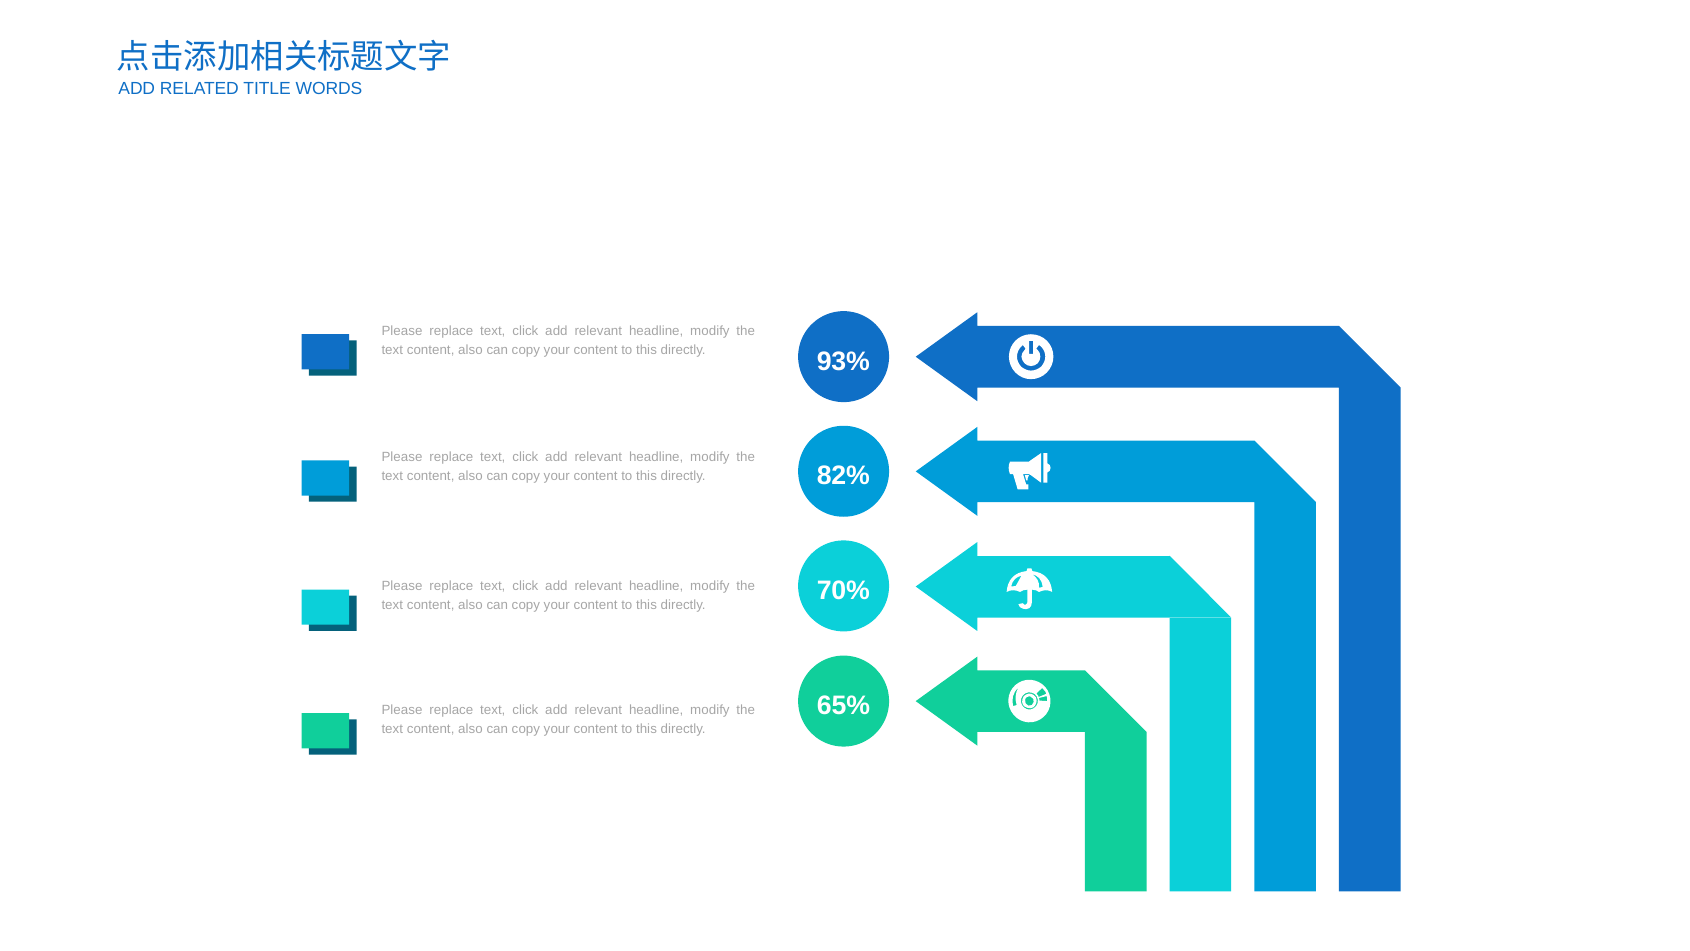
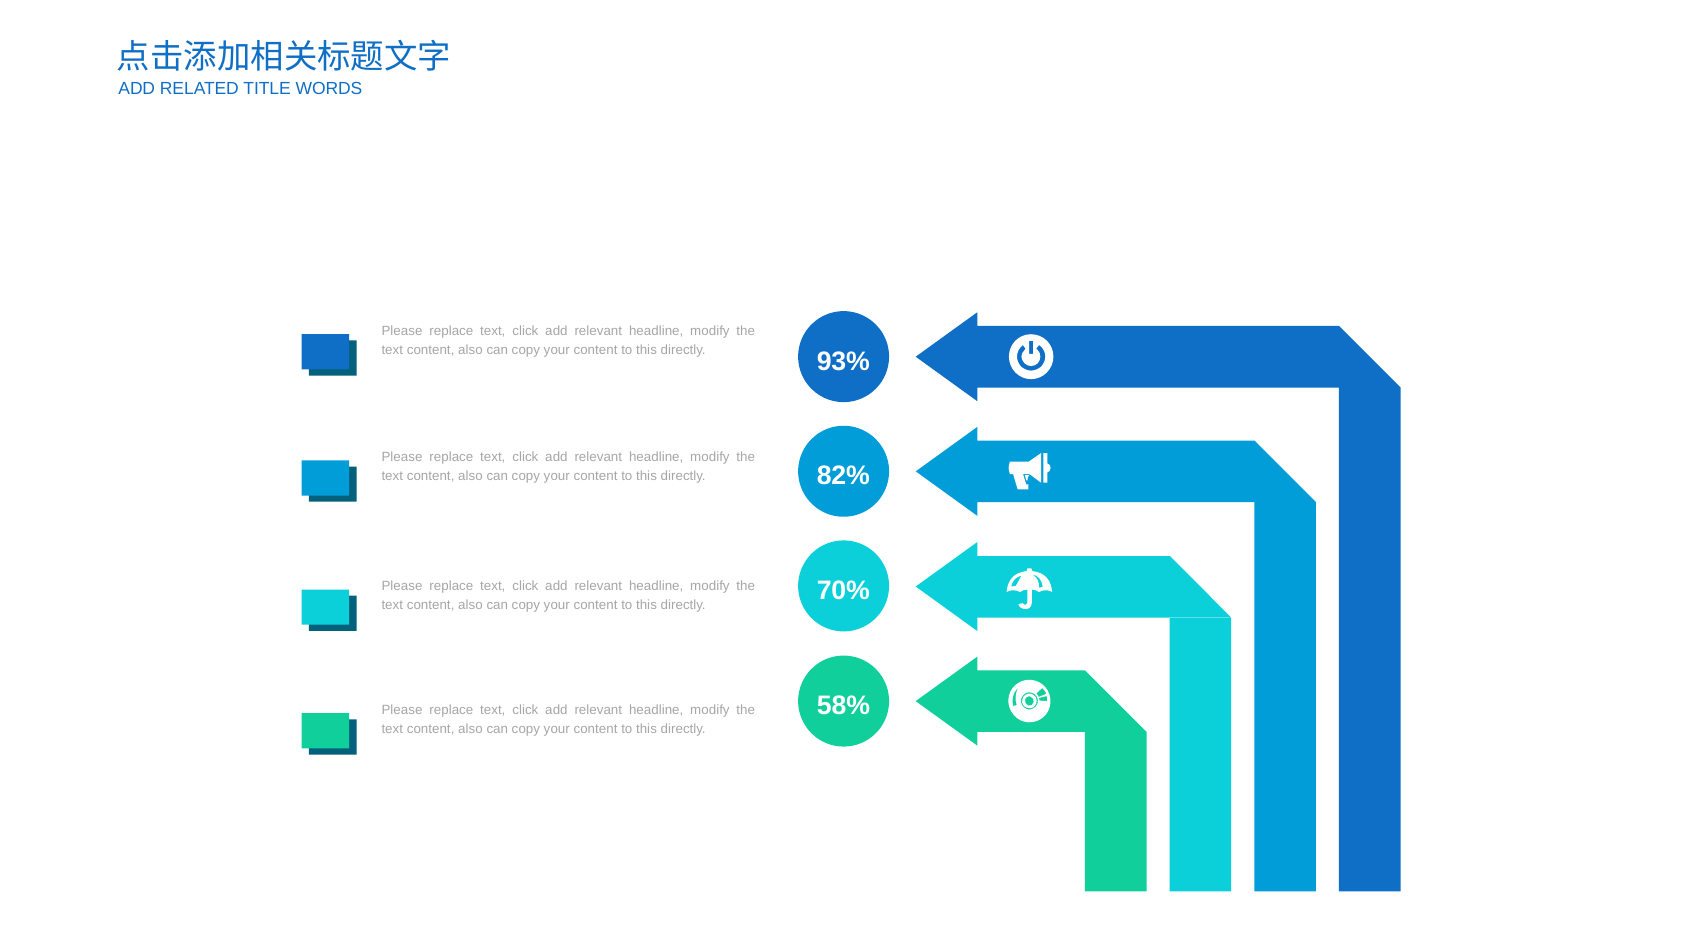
65%: 65% -> 58%
